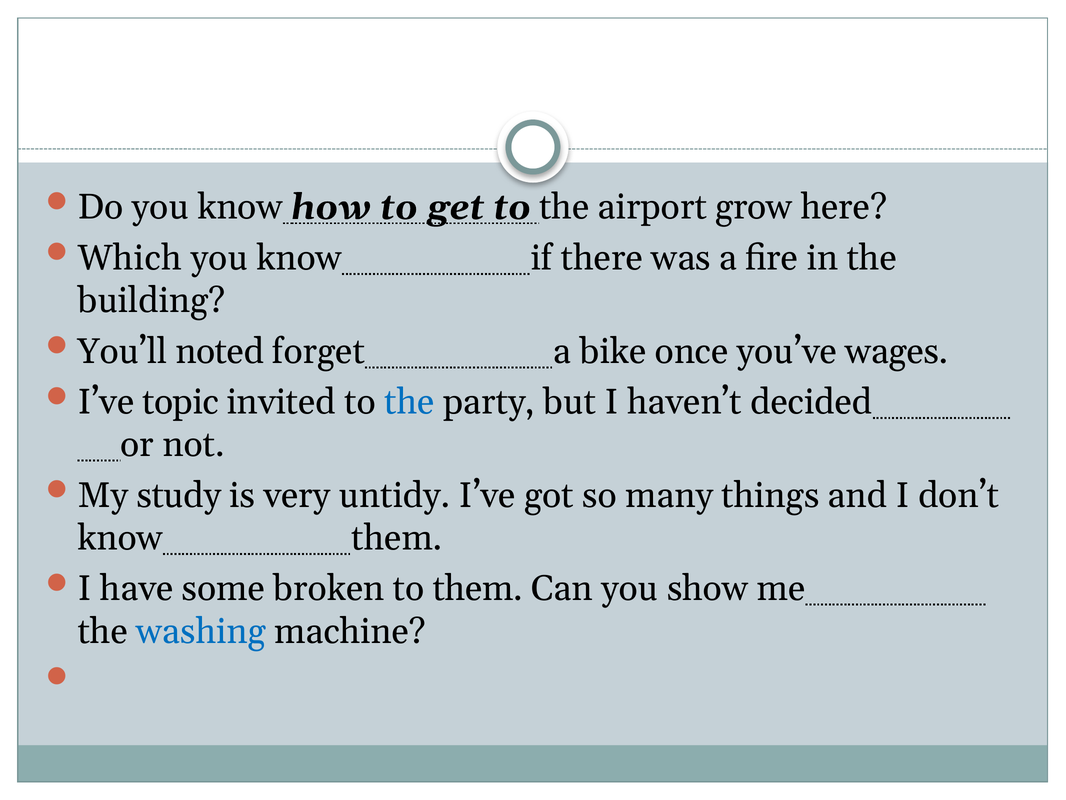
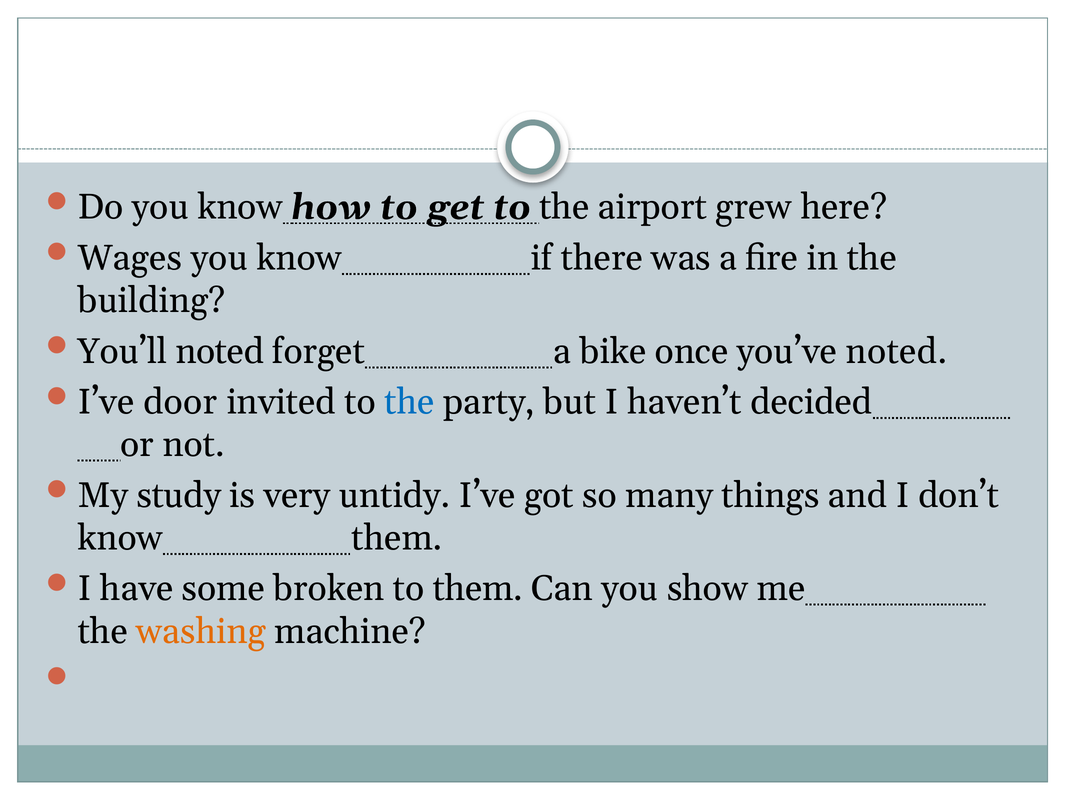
grow: grow -> grew
Which: Which -> Wages
you’ve wages: wages -> noted
topic: topic -> door
washing colour: blue -> orange
